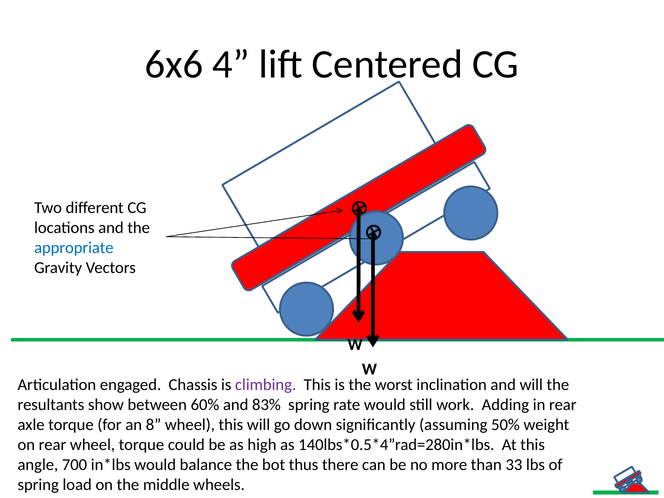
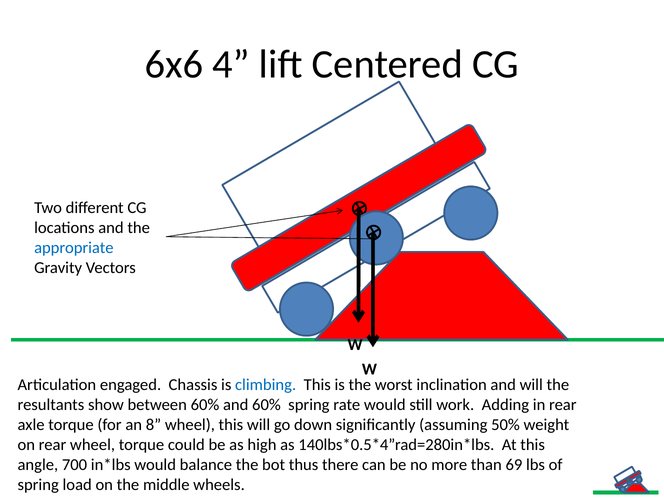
climbing colour: purple -> blue
and 83%: 83% -> 60%
33: 33 -> 69
